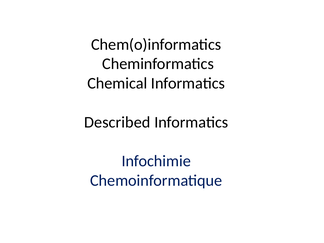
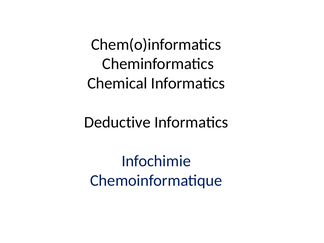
Described: Described -> Deductive
